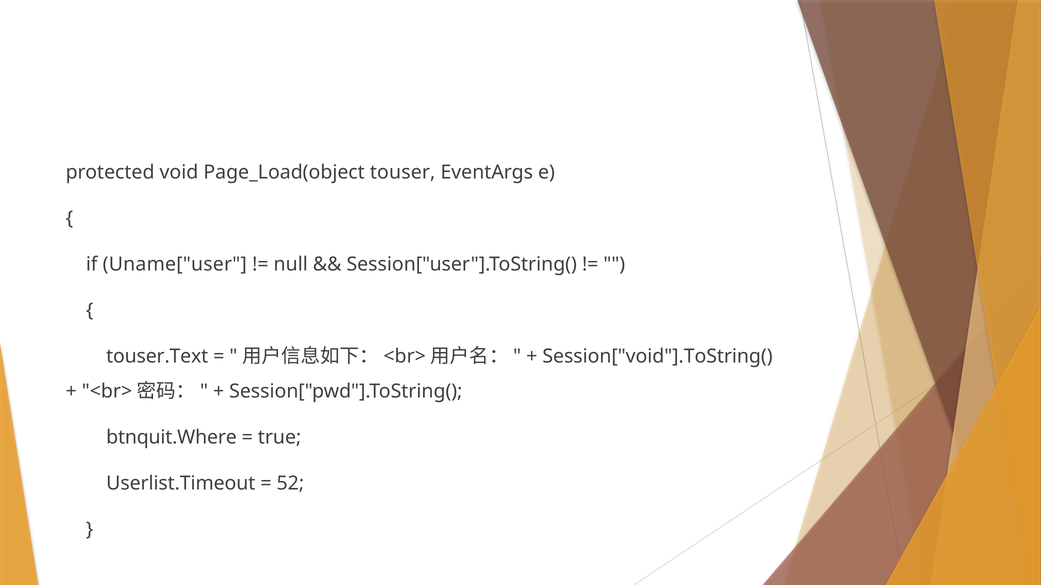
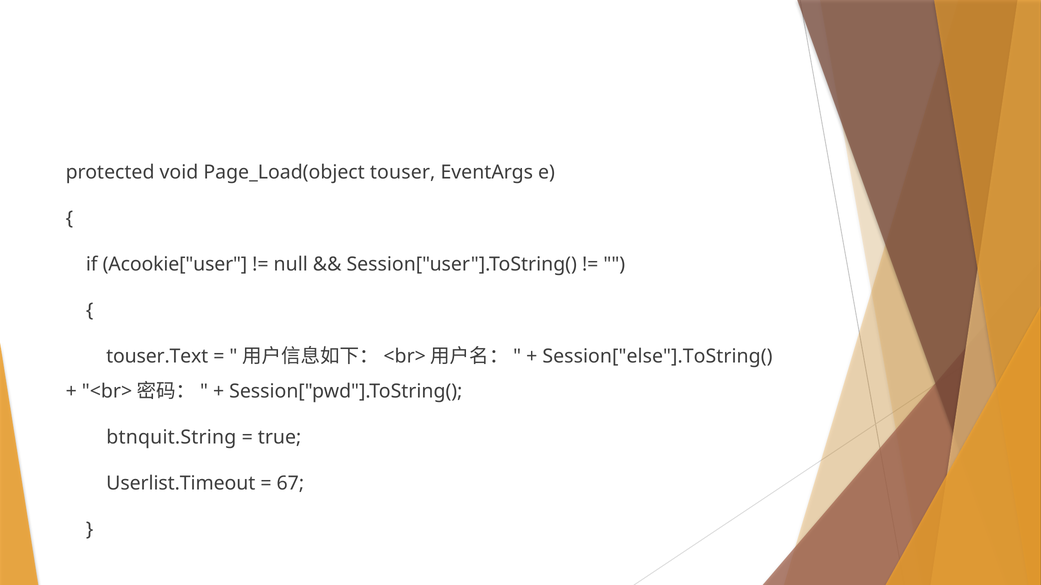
Uname["user: Uname["user -> Acookie["user
Session["void"].ToString(: Session["void"].ToString( -> Session["else"].ToString(
btnquit.Where: btnquit.Where -> btnquit.String
52: 52 -> 67
